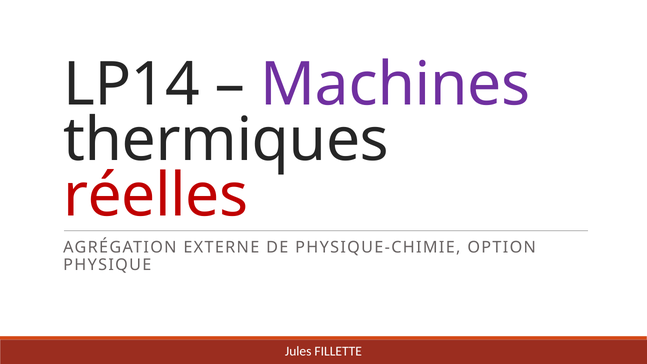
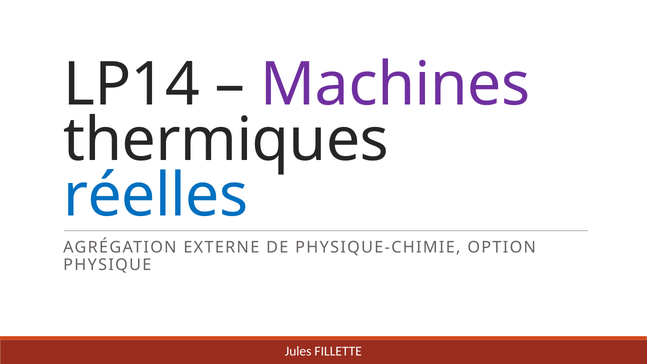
réelles colour: red -> blue
